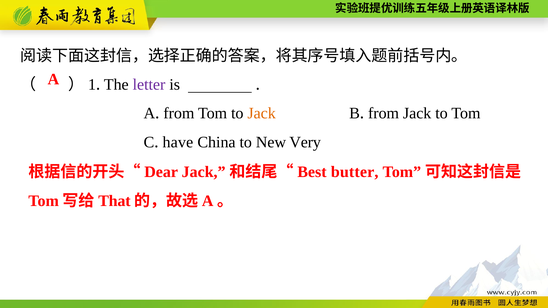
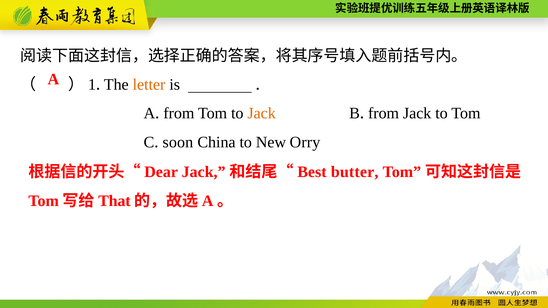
letter colour: purple -> orange
have: have -> soon
Very: Very -> Orry
